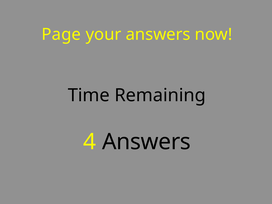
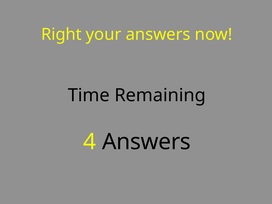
Page: Page -> Right
